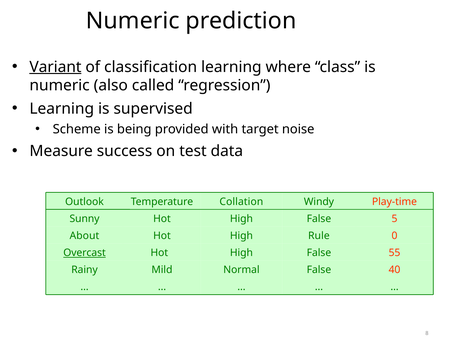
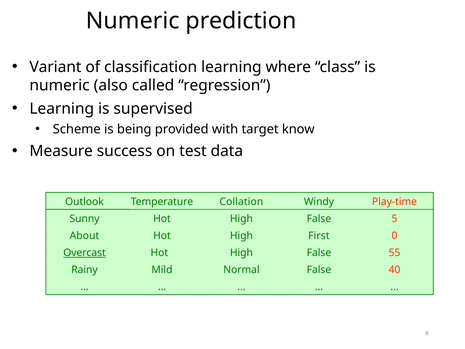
Variant underline: present -> none
noise: noise -> know
Rule: Rule -> First
